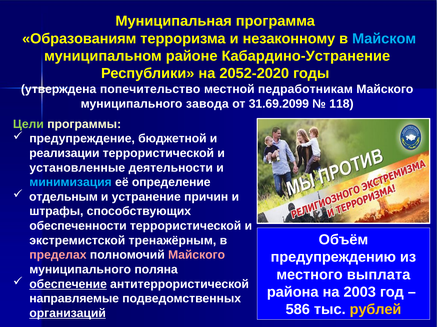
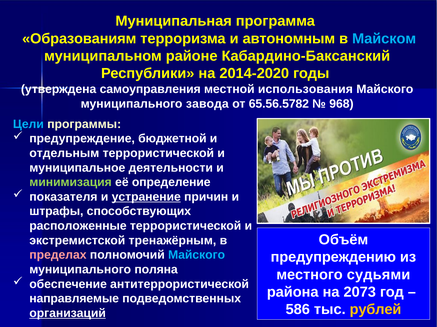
незаконному: незаконному -> автономным
Кабардино-Устранение: Кабардино-Устранение -> Кабардино-Баксанский
2052-2020: 2052-2020 -> 2014-2020
попечительство: попечительство -> самоуправления
педработникам: педработникам -> использования
31.69.2099: 31.69.2099 -> 65.56.5782
118: 118 -> 968
Цели colour: light green -> light blue
реализации: реализации -> отдельным
установленные: установленные -> муниципальное
минимизация colour: light blue -> light green
отдельным: отдельным -> показателя
устранение underline: none -> present
обеспеченности: обеспеченности -> расположенные
Майского at (197, 256) colour: pink -> light blue
выплата: выплата -> судьями
обеспечение underline: present -> none
2003: 2003 -> 2073
